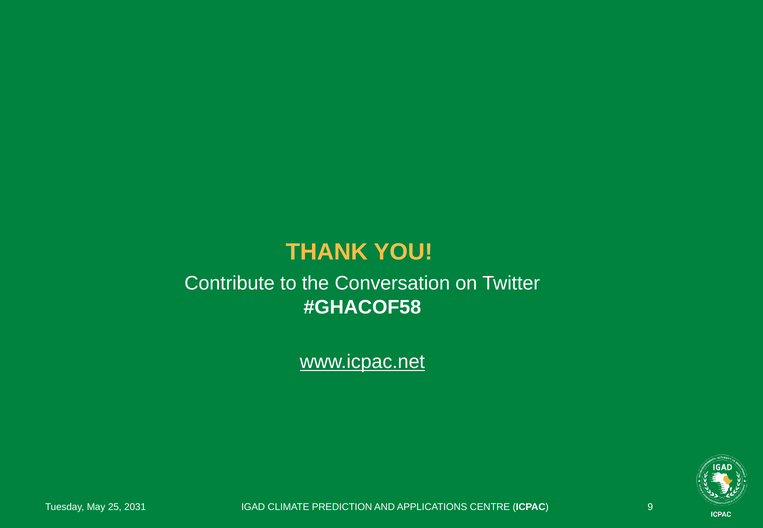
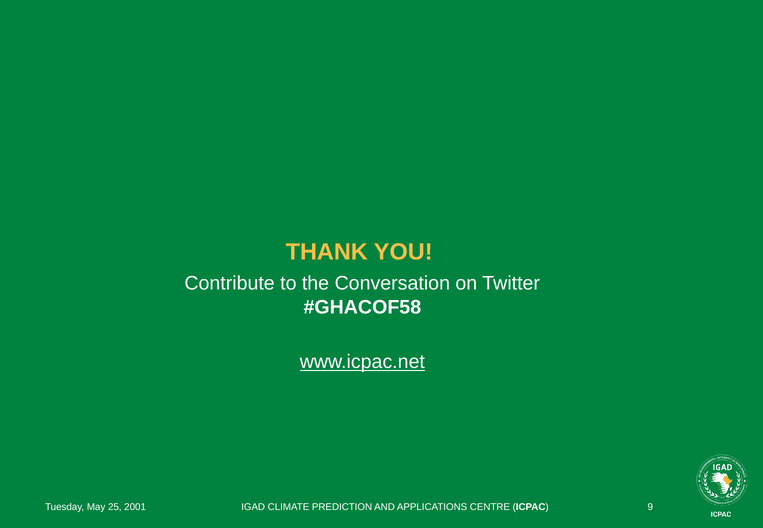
2031: 2031 -> 2001
